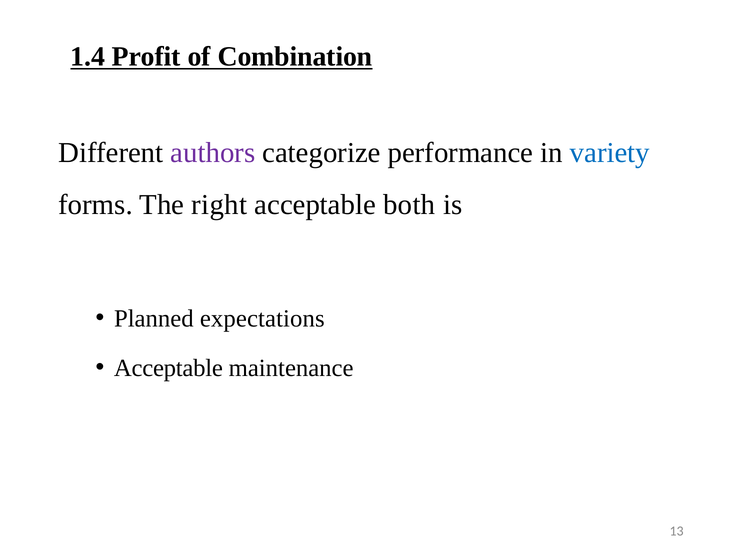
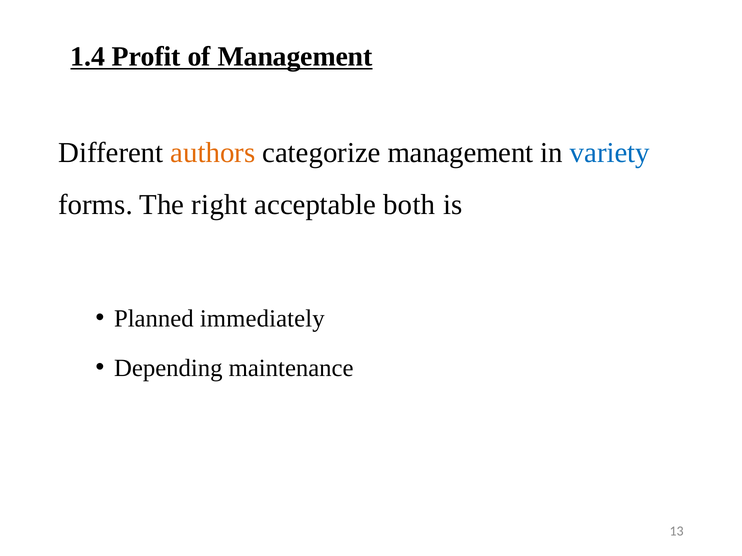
of Combination: Combination -> Management
authors colour: purple -> orange
categorize performance: performance -> management
expectations: expectations -> immediately
Acceptable at (168, 369): Acceptable -> Depending
